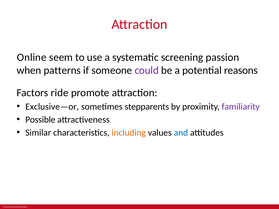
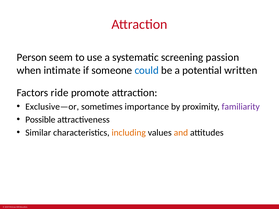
Online: Online -> Person
patterns: patterns -> intimate
could colour: purple -> blue
reasons: reasons -> written
stepparents: stepparents -> importance
and colour: blue -> orange
